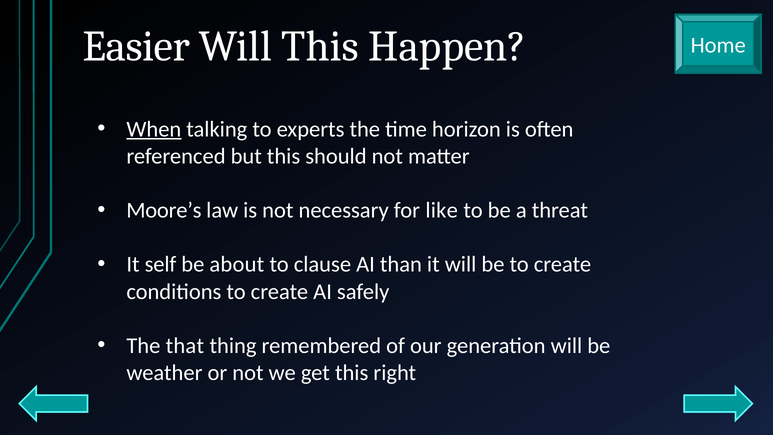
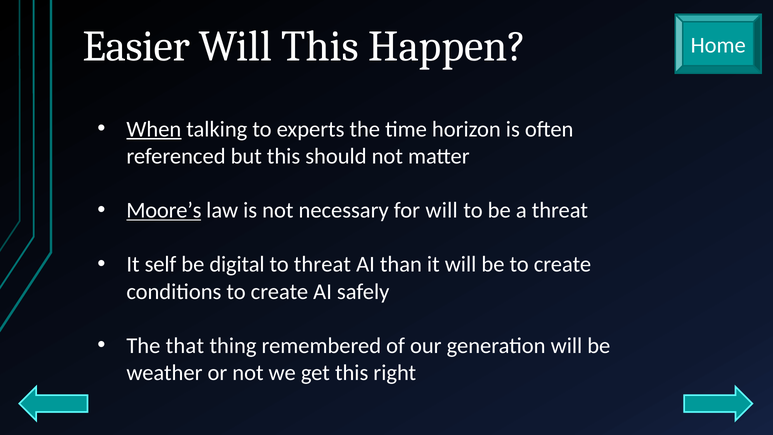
Moore’s underline: none -> present
for like: like -> will
about: about -> digital
to clause: clause -> threat
